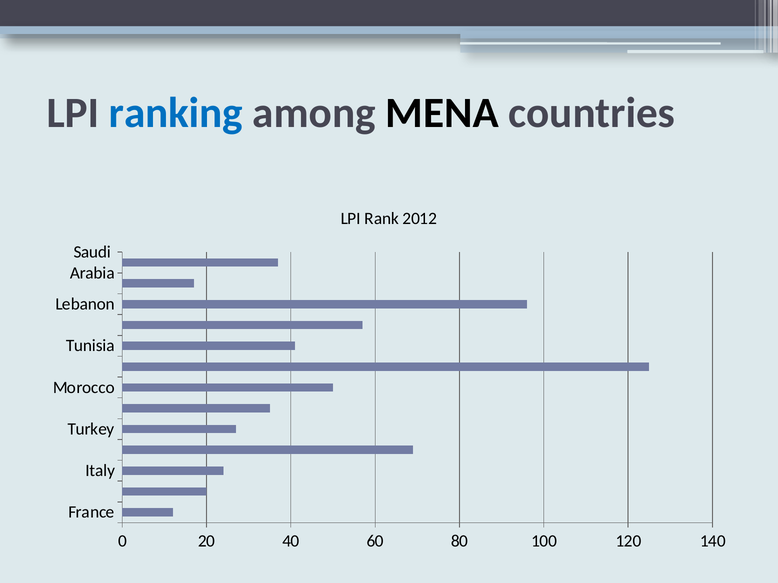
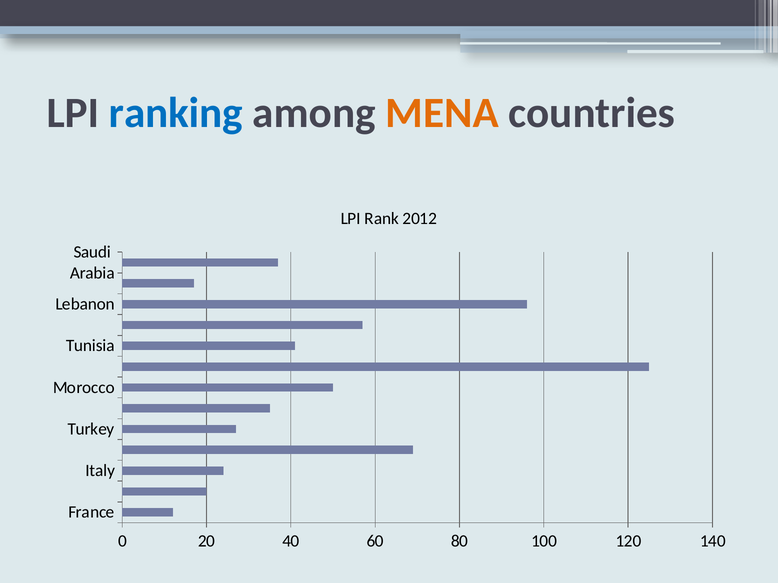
MENA colour: black -> orange
